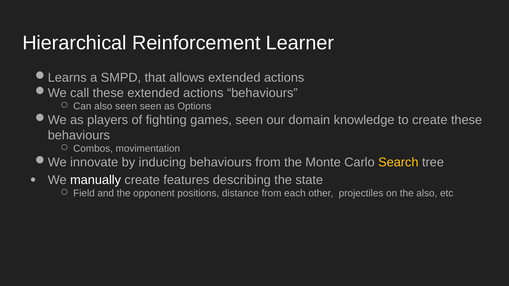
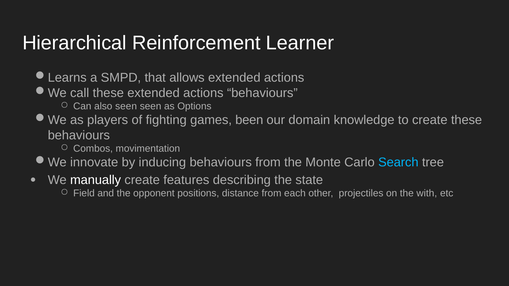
games seen: seen -> been
Search colour: yellow -> light blue
the also: also -> with
